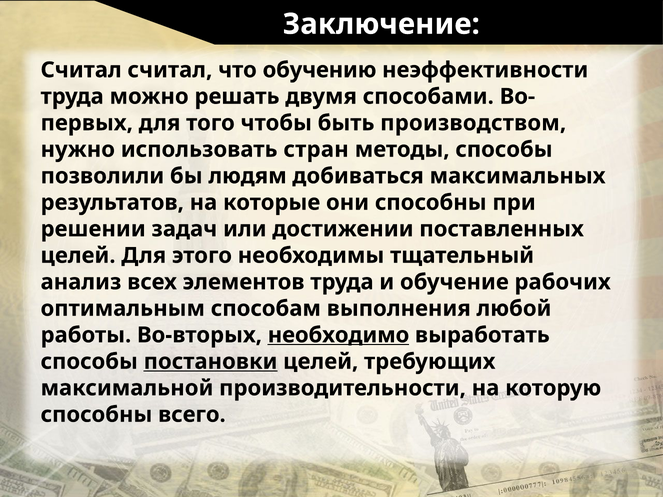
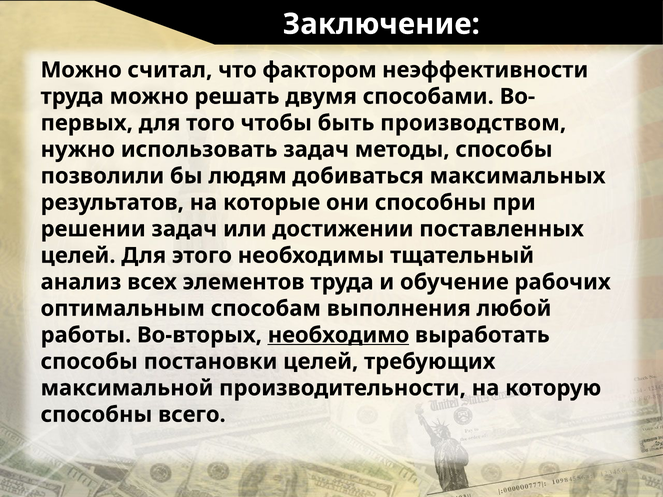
Считал at (81, 70): Считал -> Можно
обучению: обучению -> фактором
использовать стран: стран -> задач
постановки underline: present -> none
